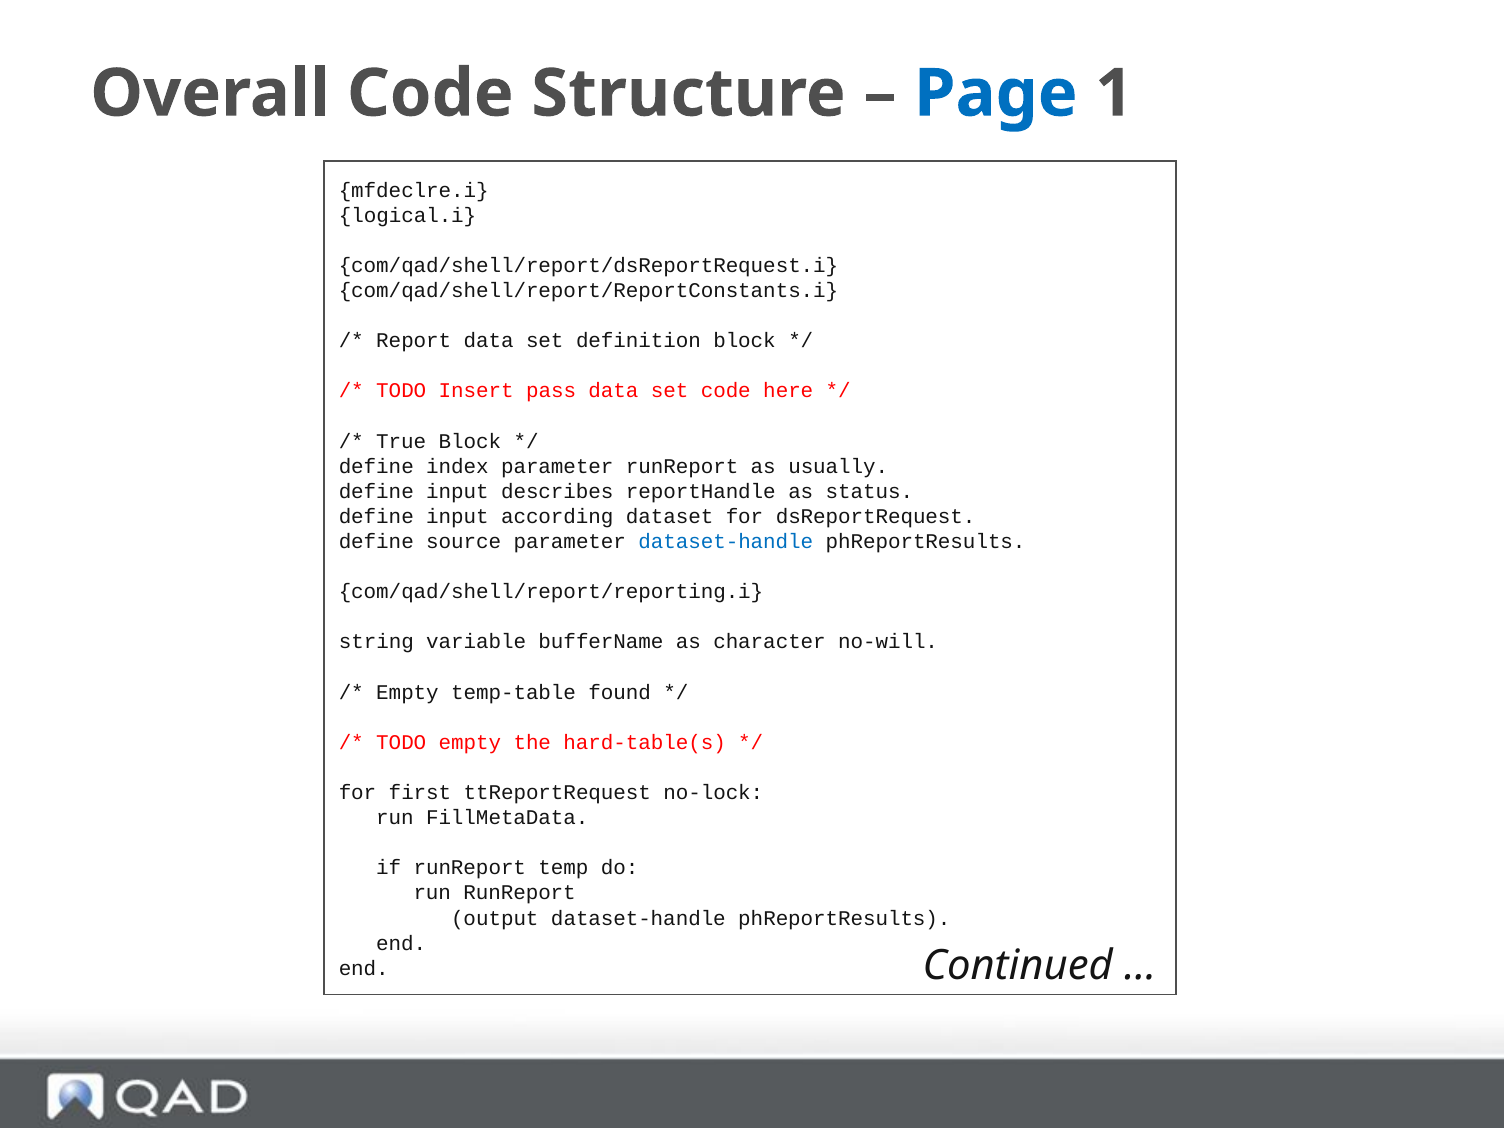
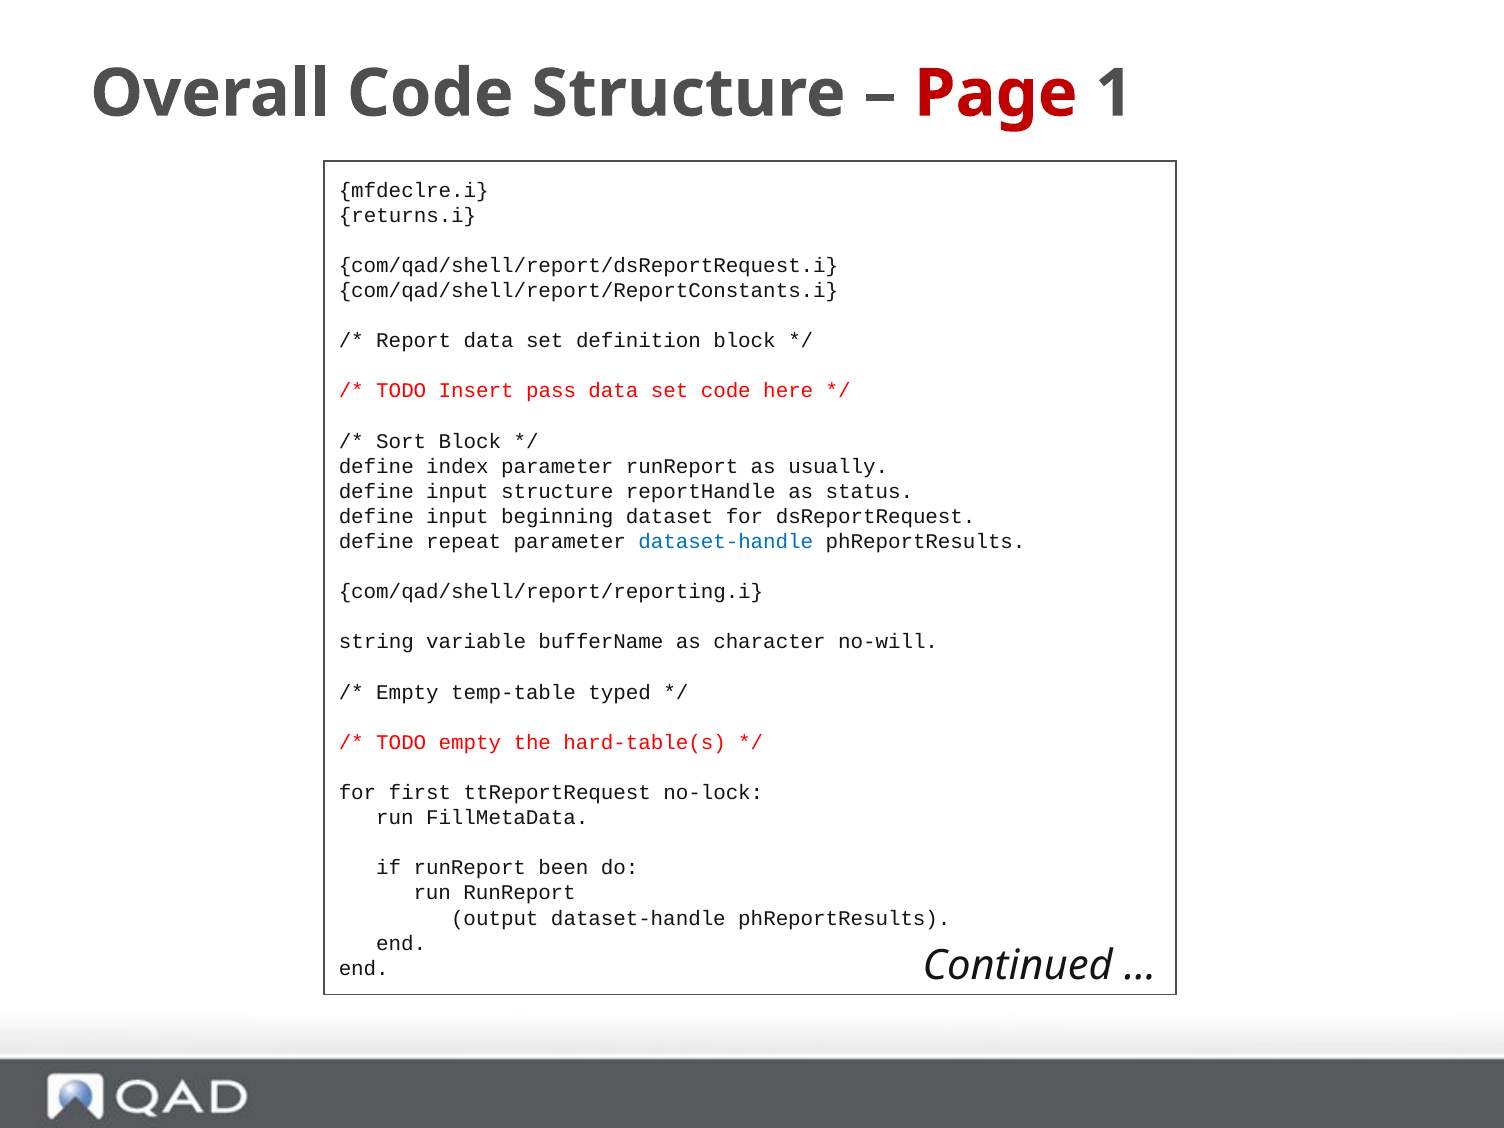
Page colour: blue -> red
logical.i: logical.i -> returns.i
True: True -> Sort
input describes: describes -> structure
according: according -> beginning
source: source -> repeat
found: found -> typed
temp: temp -> been
